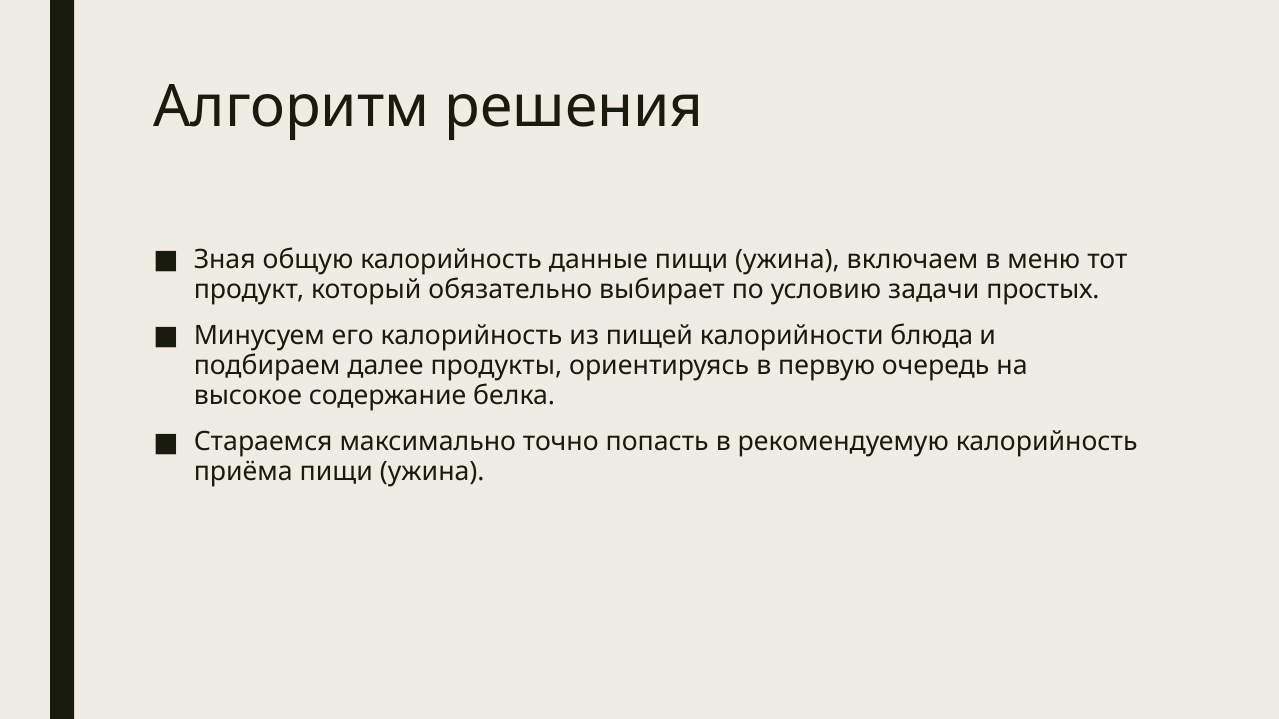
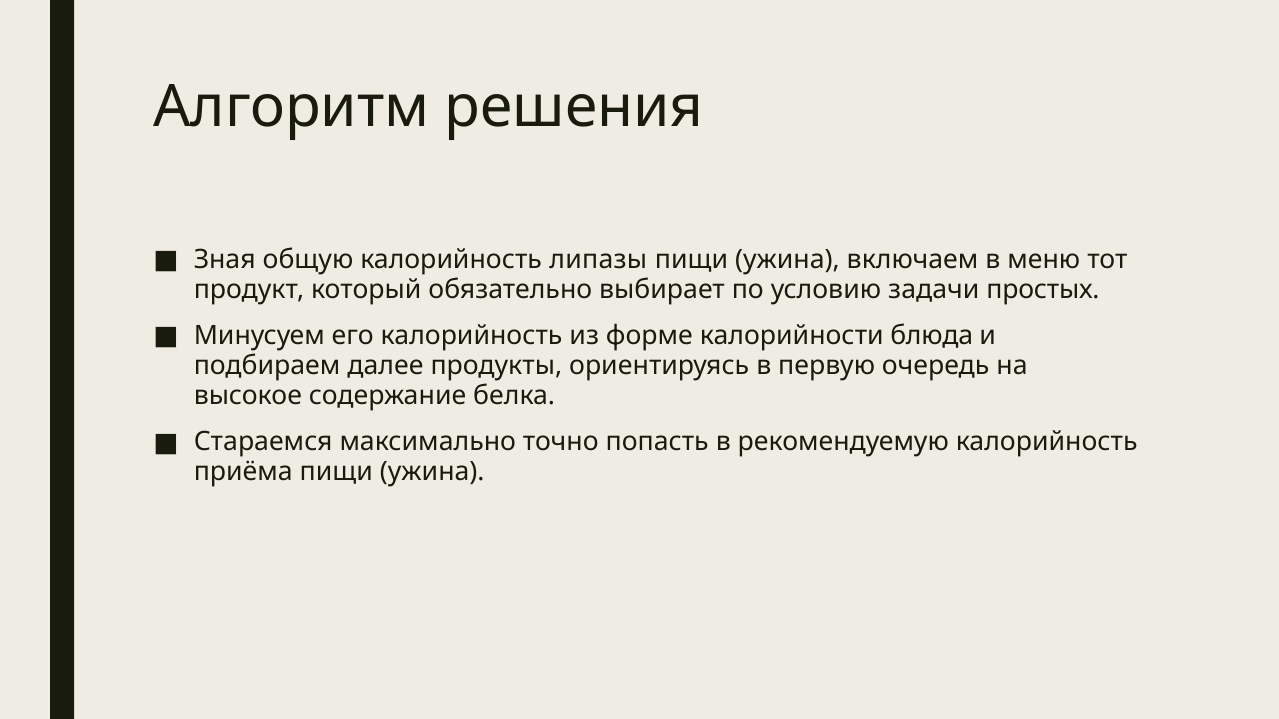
данные: данные -> липазы
пищей: пищей -> форме
